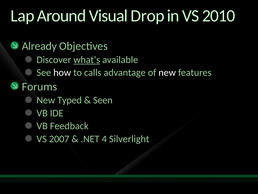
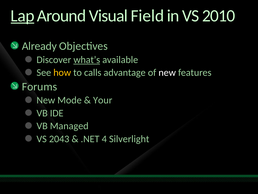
Lap underline: none -> present
Drop: Drop -> Field
how colour: white -> yellow
Typed: Typed -> Mode
Seen: Seen -> Your
Feedback: Feedback -> Managed
2007: 2007 -> 2043
